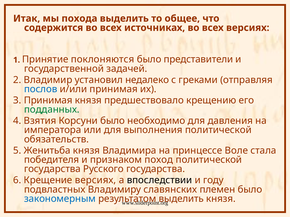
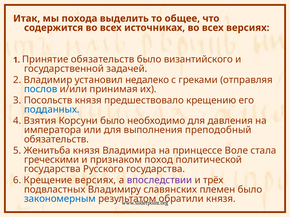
Принятие поклоняются: поклоняются -> обязательств
представители: представители -> византийского
З Принимая: Принимая -> Посольств
подданных colour: green -> blue
выполнения политической: политической -> преподобный
победителя: победителя -> греческими
впоследствии colour: black -> purple
году: году -> трёх
выделить at (181, 199): выделить -> обратили
